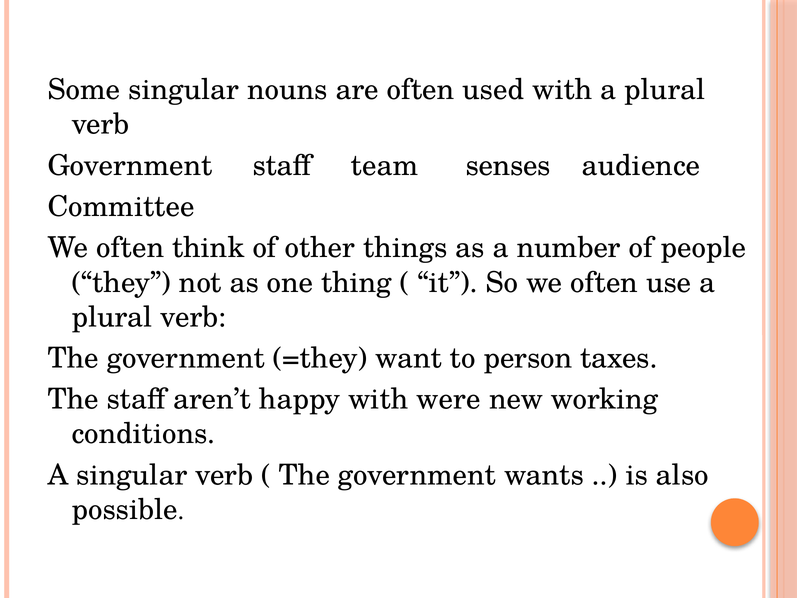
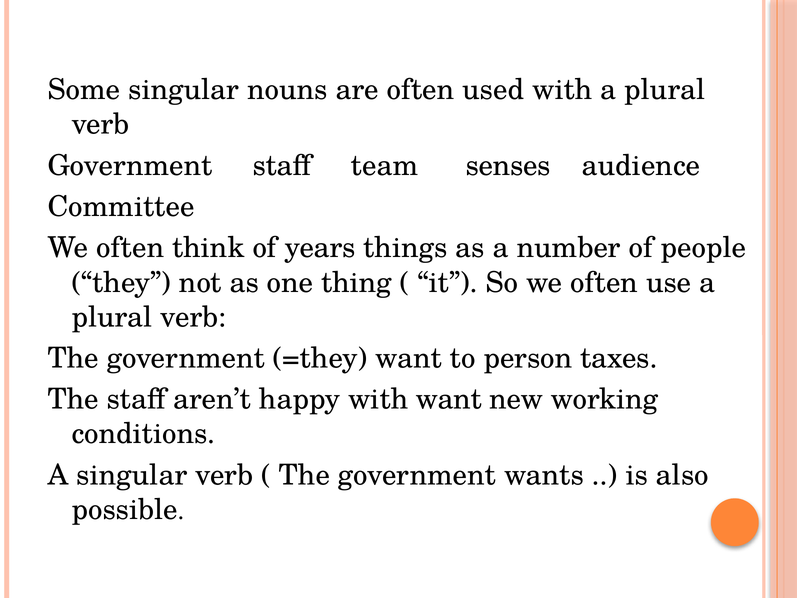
other: other -> years
with were: were -> want
